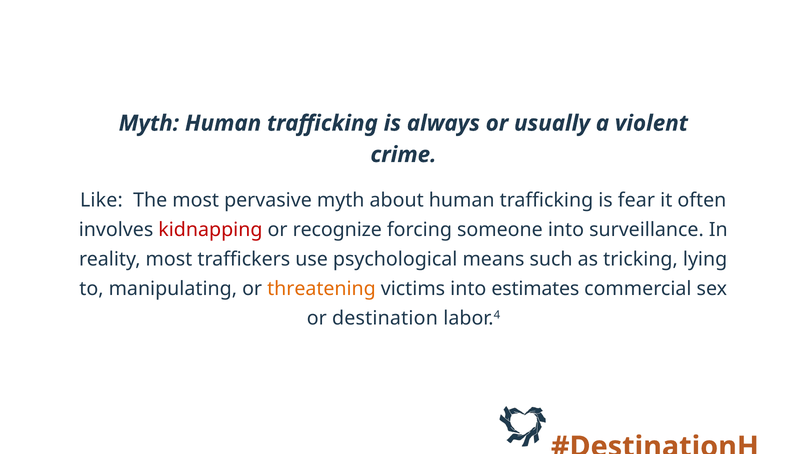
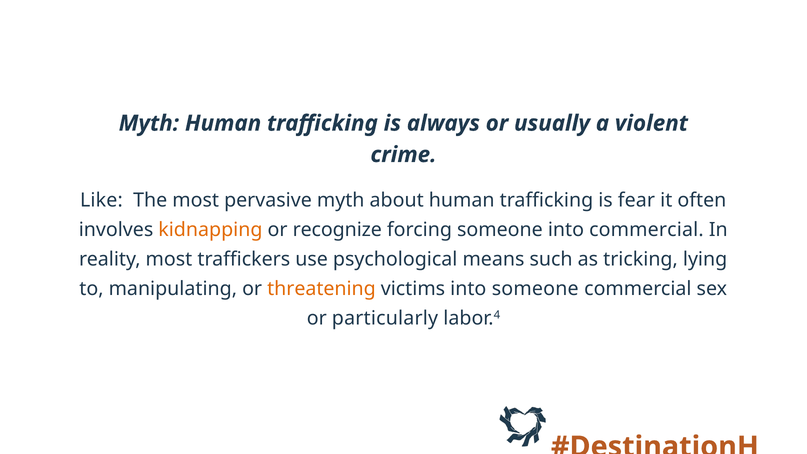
kidnapping colour: red -> orange
into surveillance: surveillance -> commercial
into estimates: estimates -> someone
destination: destination -> particularly
